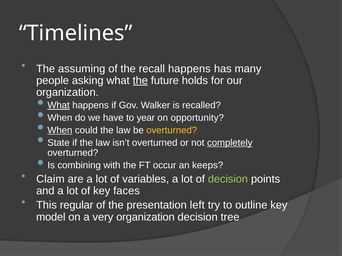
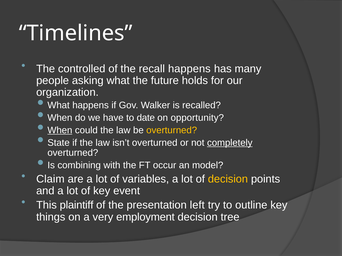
assuming: assuming -> controlled
the at (140, 81) underline: present -> none
What at (59, 105) underline: present -> none
year: year -> date
keeps: keeps -> model
decision at (228, 179) colour: light green -> yellow
faces: faces -> event
regular: regular -> plaintiff
model: model -> things
very organization: organization -> employment
